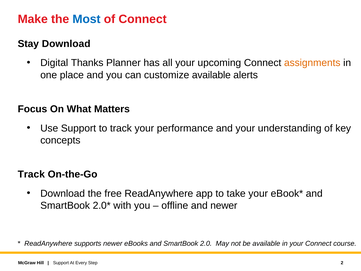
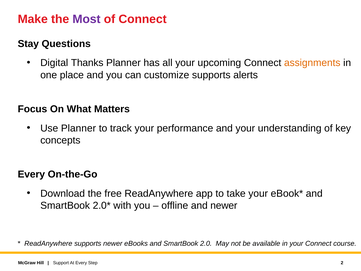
Most colour: blue -> purple
Stay Download: Download -> Questions
customize available: available -> supports
Use Support: Support -> Planner
Track at (31, 174): Track -> Every
